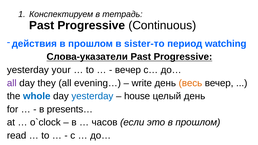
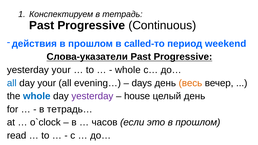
sister-то: sister-то -> called-то
watching: watching -> weekend
вечер at (128, 70): вечер -> whole
all at (12, 83) colour: purple -> blue
day they: they -> your
write: write -> days
yesterday at (92, 96) colour: blue -> purple
presents…: presents… -> тетрадь…
